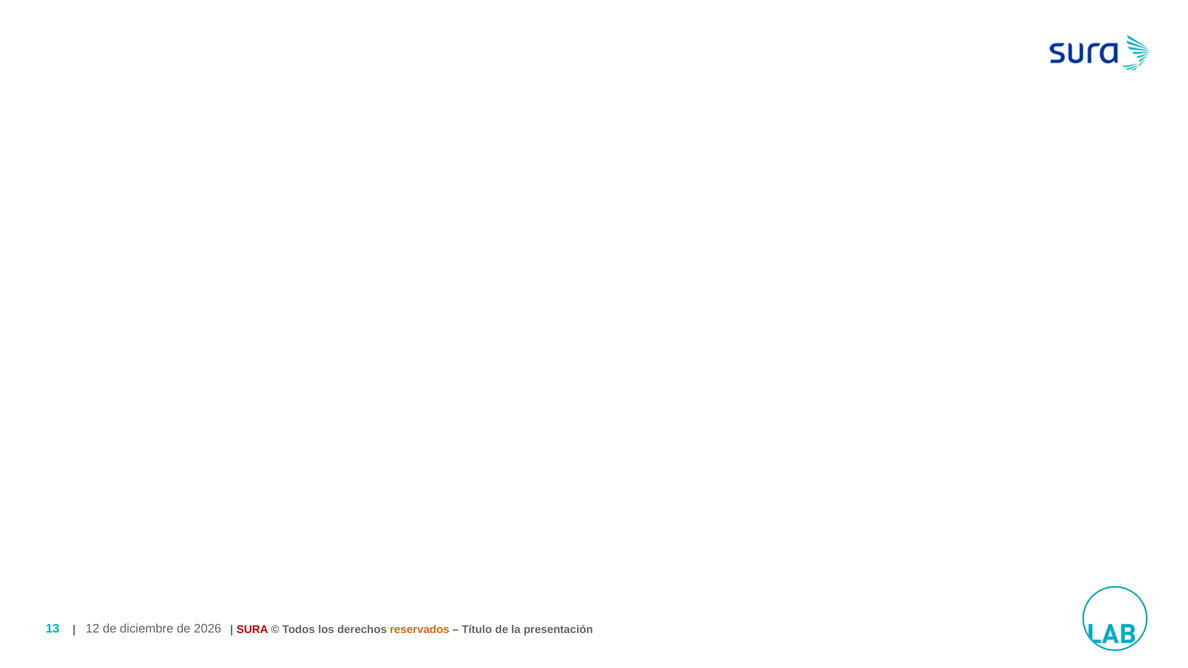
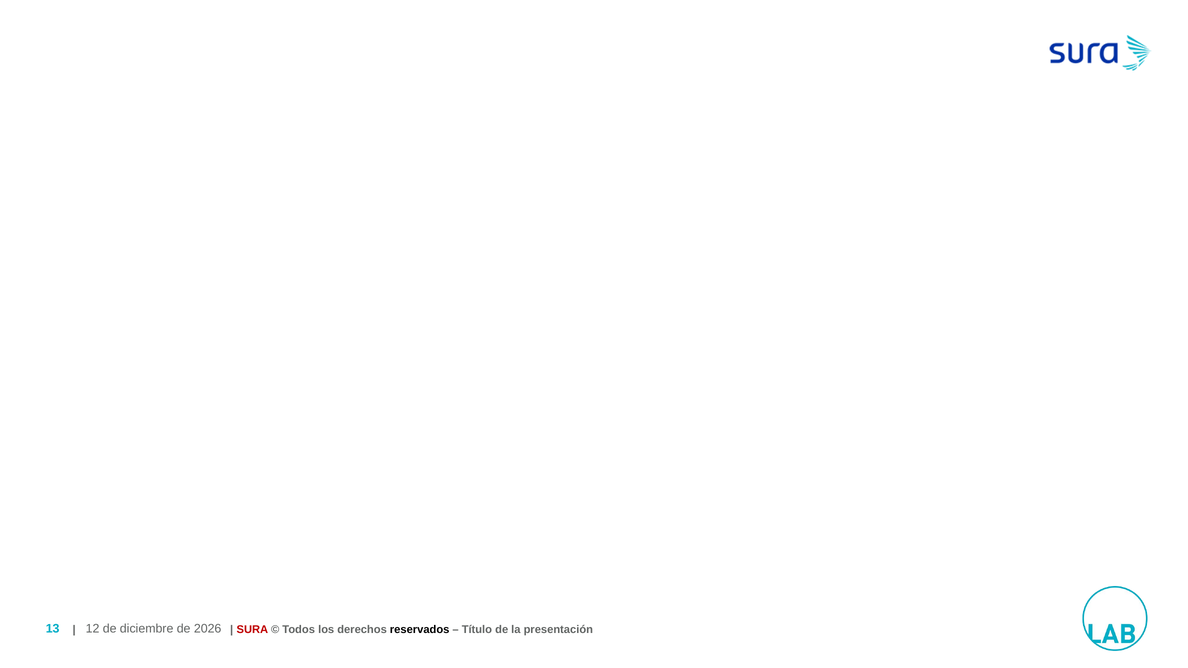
reservados colour: orange -> black
